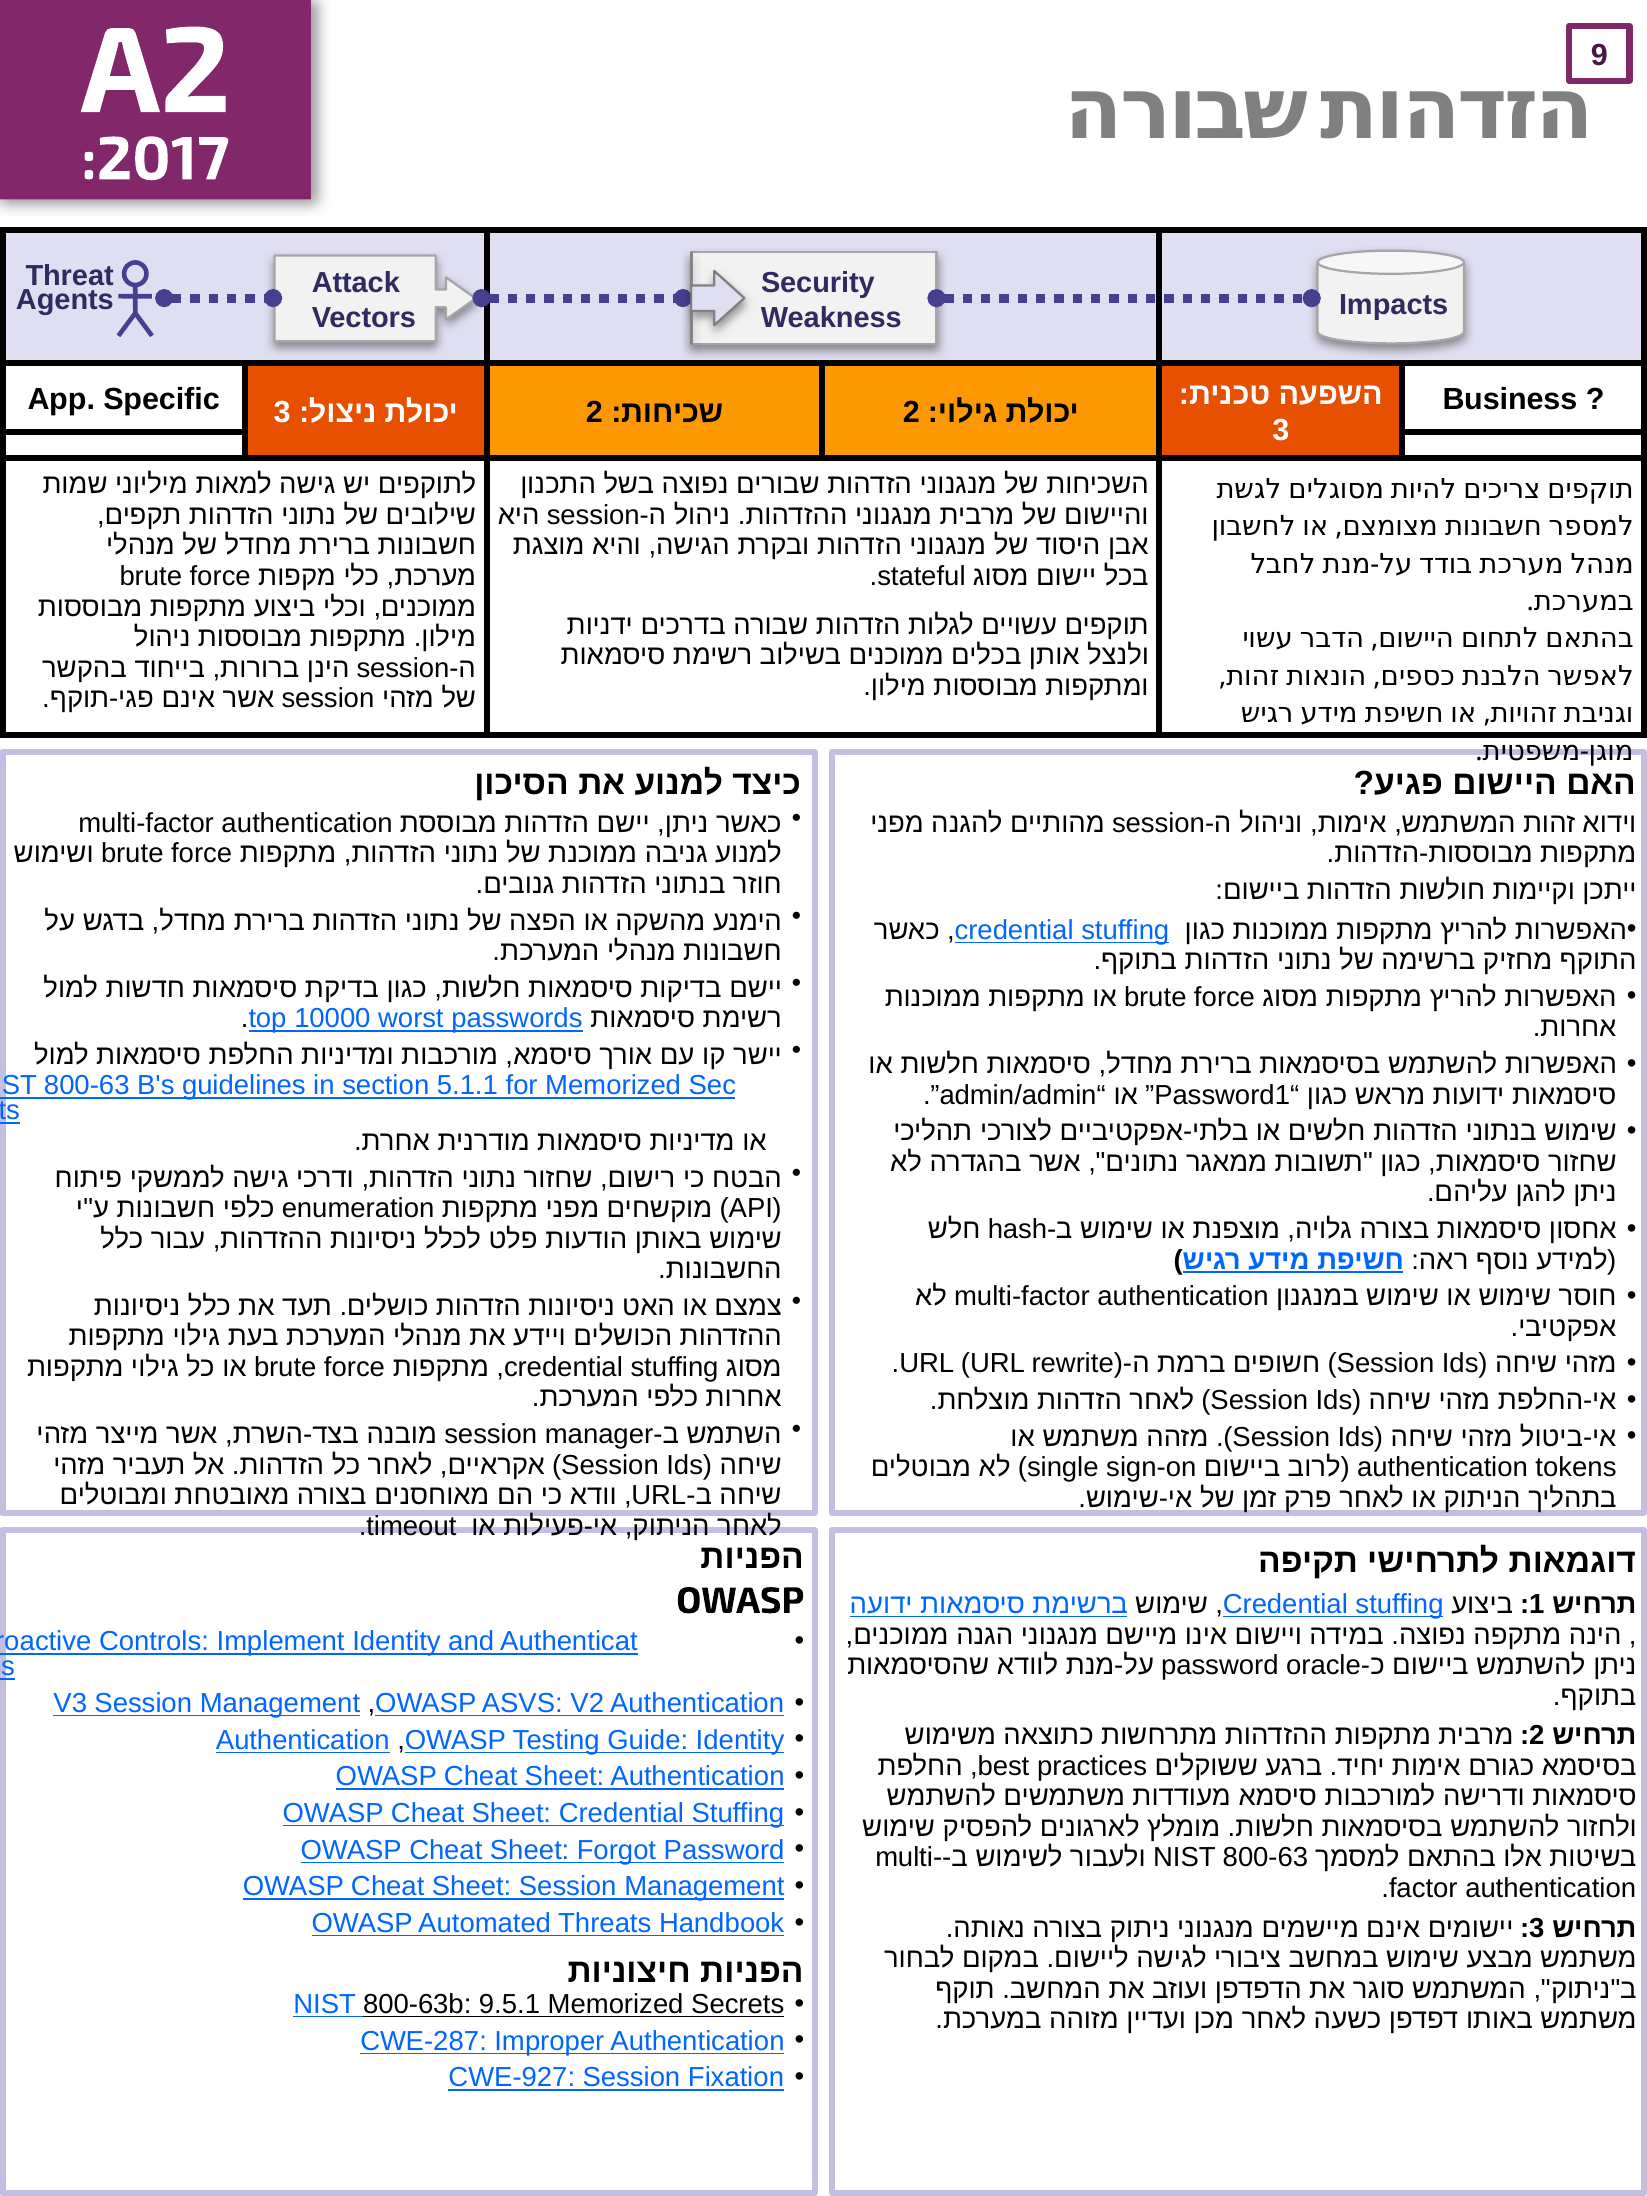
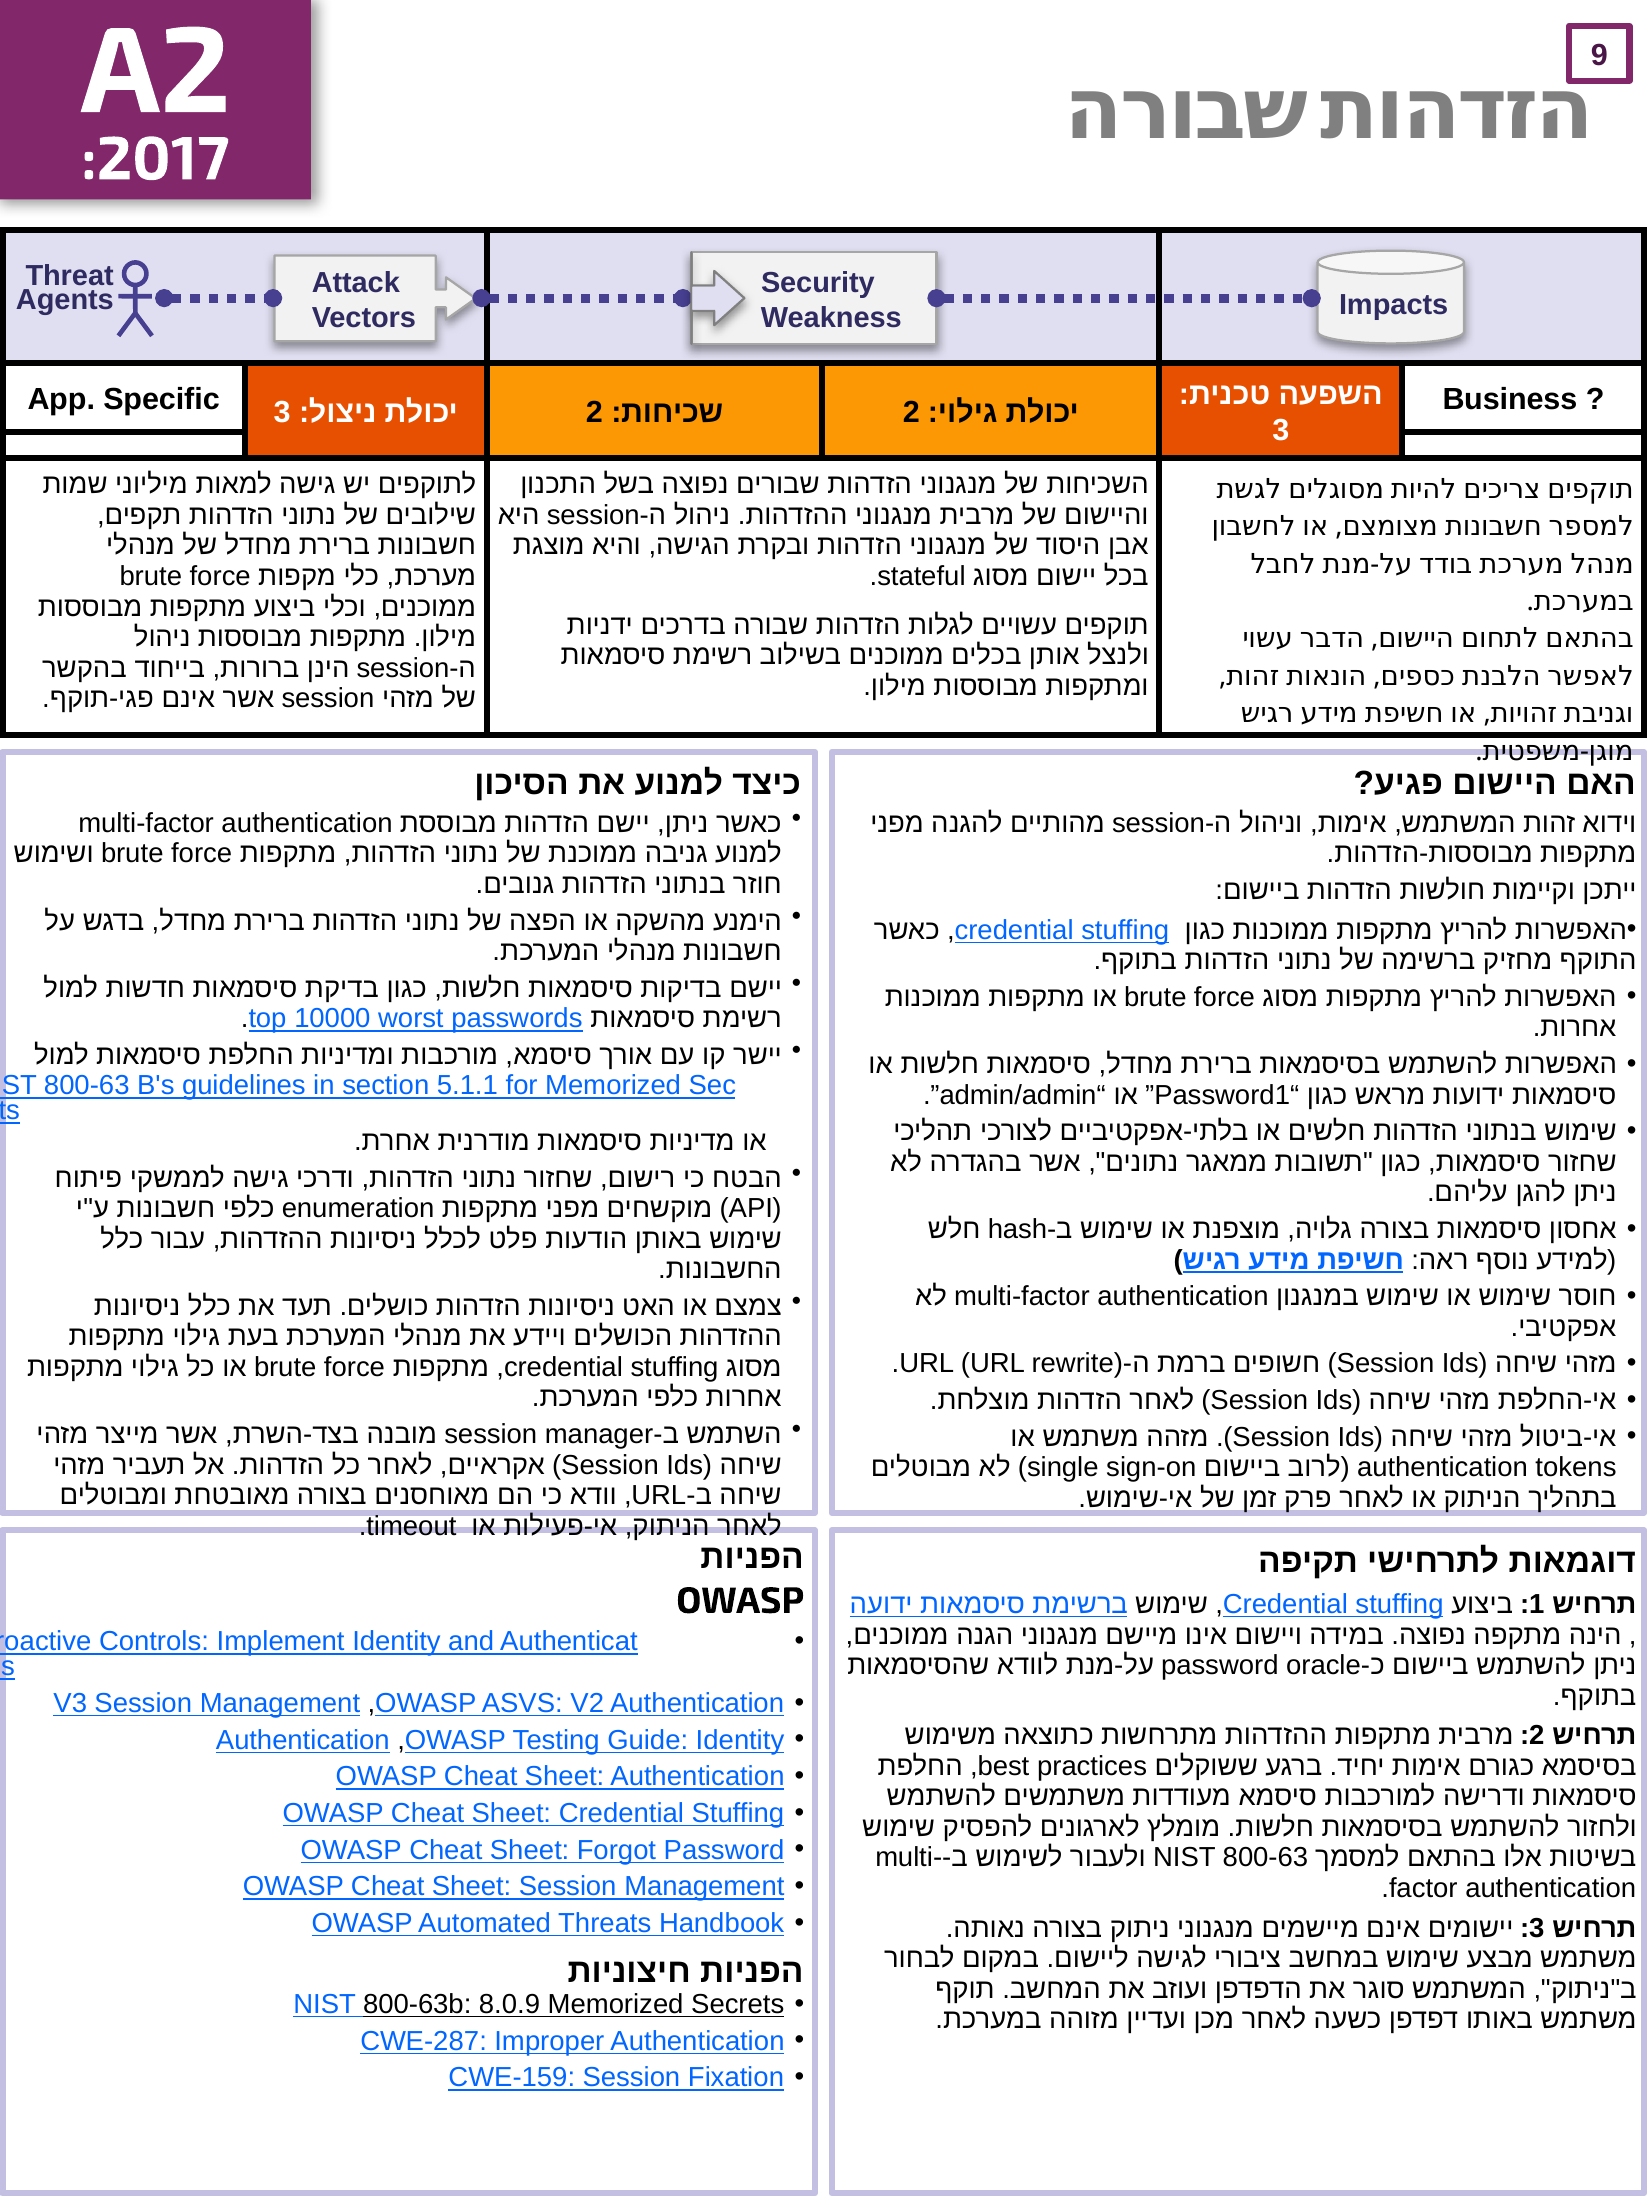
9.5.1: 9.5.1 -> 8.0.9
CWE-927: CWE-927 -> CWE-159
